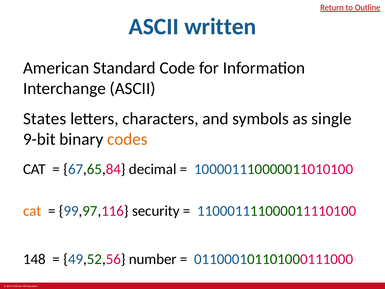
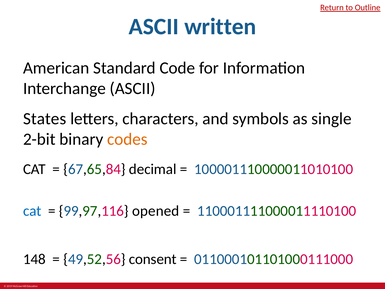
9-bit: 9-bit -> 2-bit
cat at (32, 211) colour: orange -> blue
security: security -> opened
number: number -> consent
